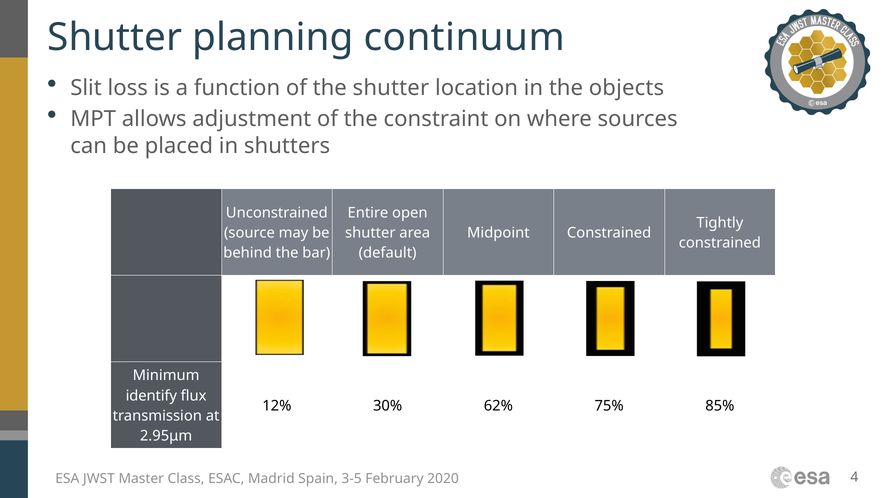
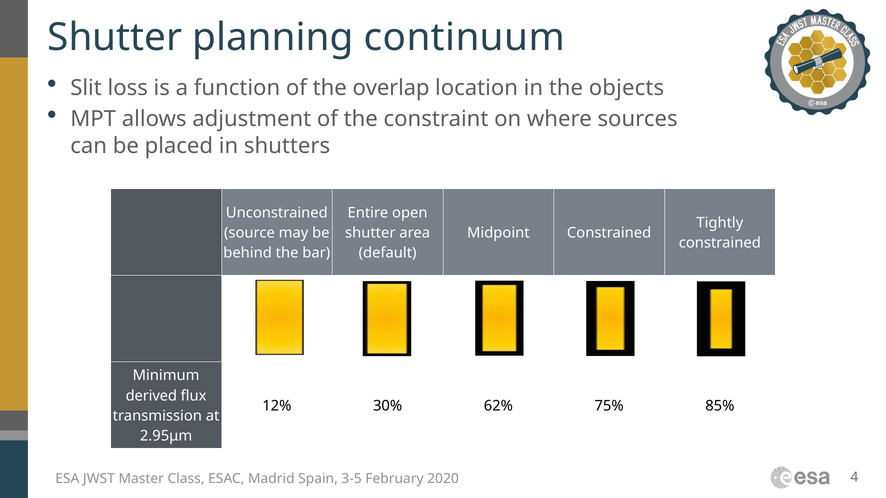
the shutter: shutter -> overlap
identify: identify -> derived
